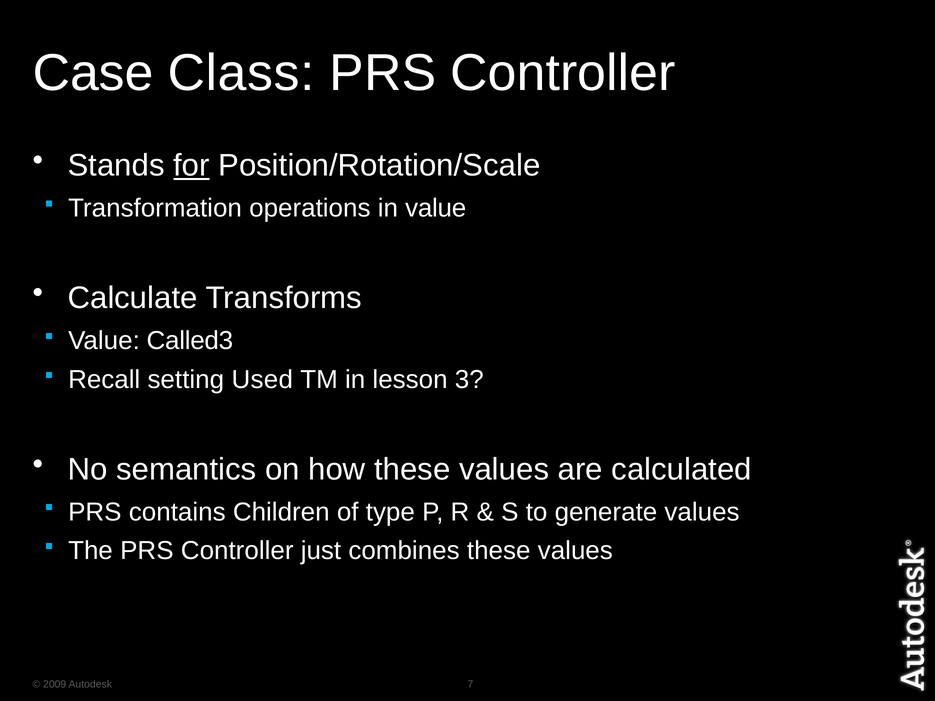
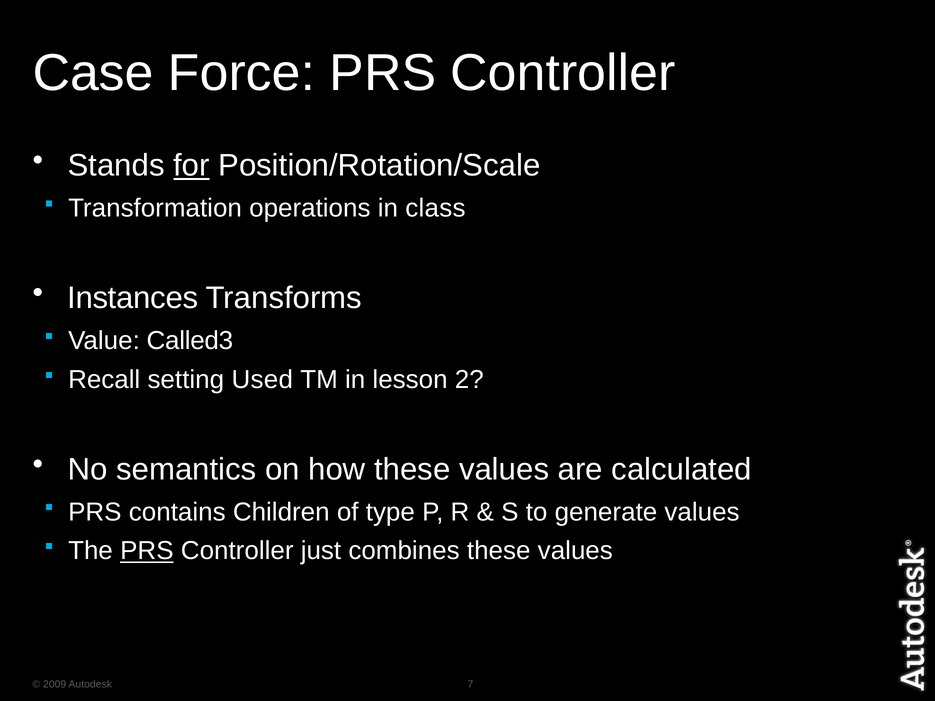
Class: Class -> Force
in value: value -> class
Calculate: Calculate -> Instances
3: 3 -> 2
PRS at (147, 551) underline: none -> present
